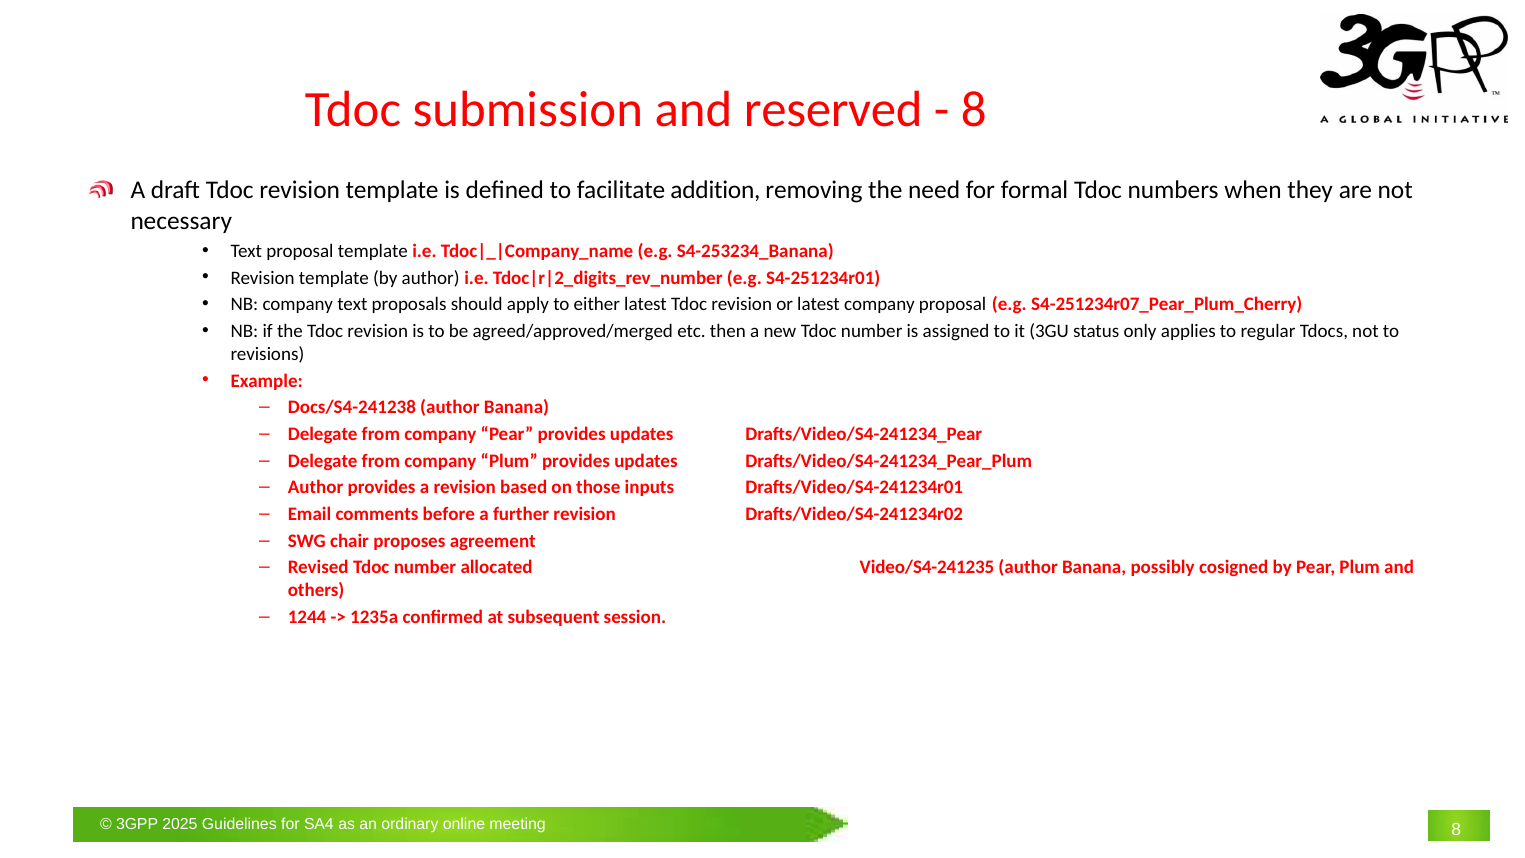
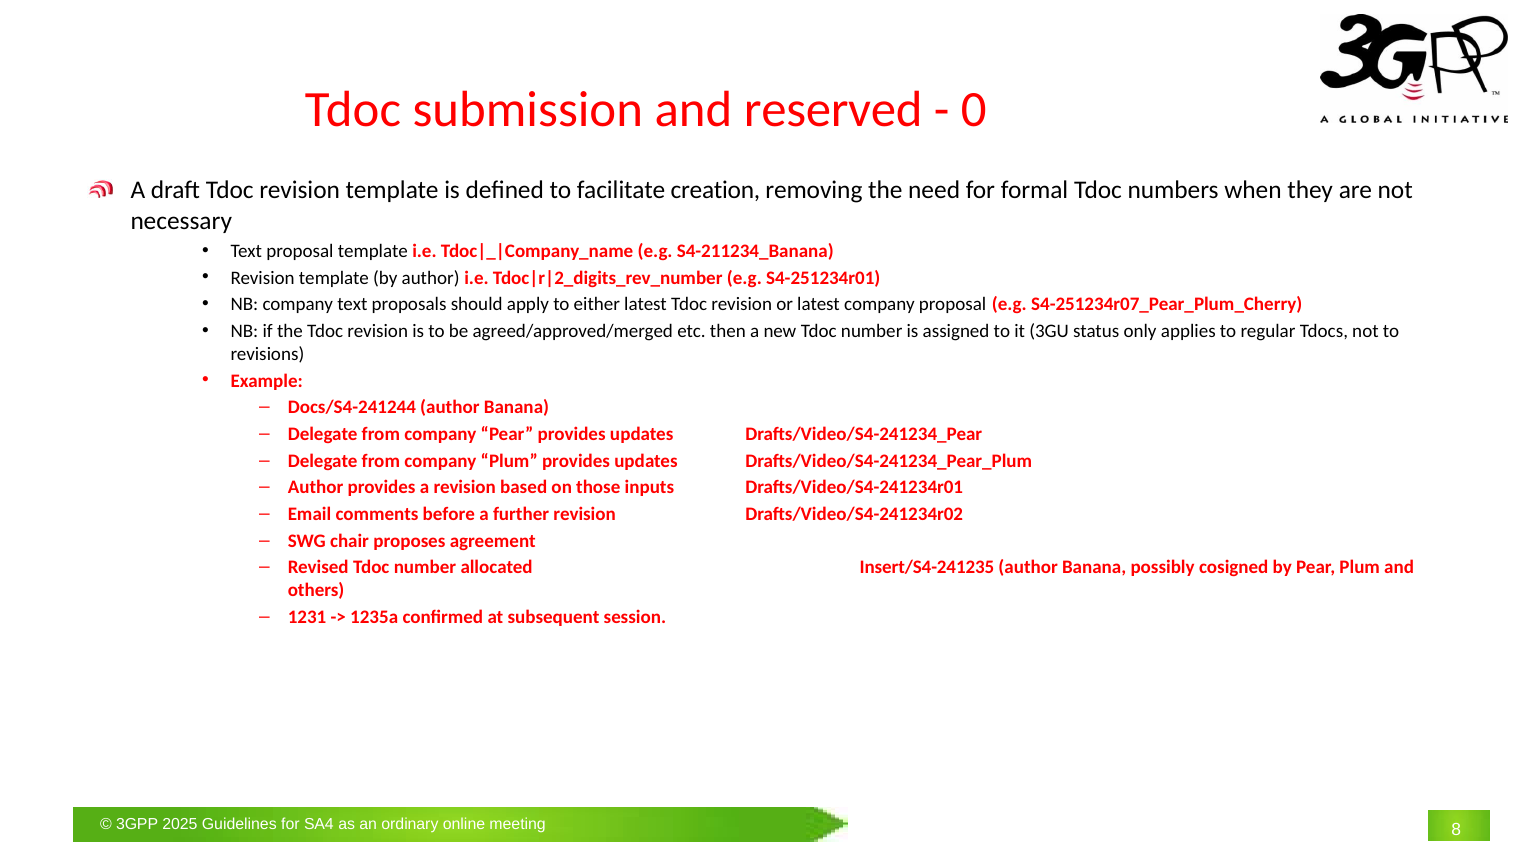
8 at (974, 109): 8 -> 0
addition: addition -> creation
S4-253234_Banana: S4-253234_Banana -> S4-211234_Banana
Docs/S4-241238: Docs/S4-241238 -> Docs/S4-241244
Video/S4-241235: Video/S4-241235 -> Insert/S4-241235
1244: 1244 -> 1231
